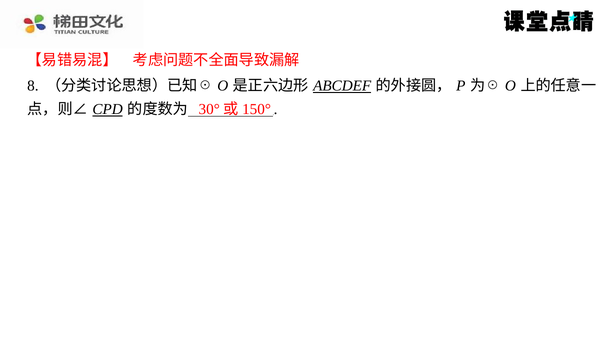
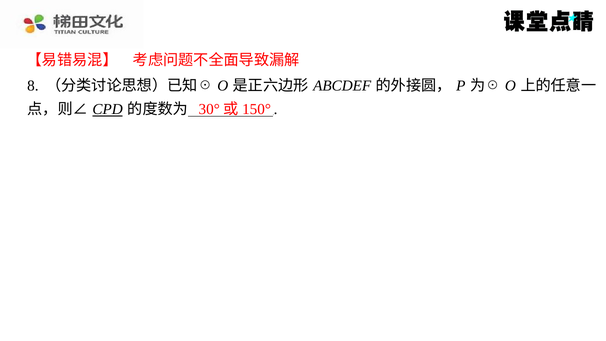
ABCDEF underline: present -> none
